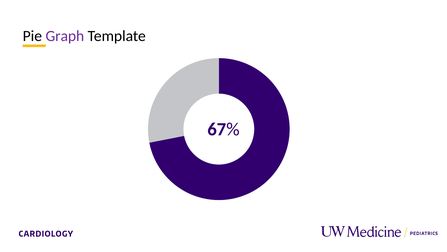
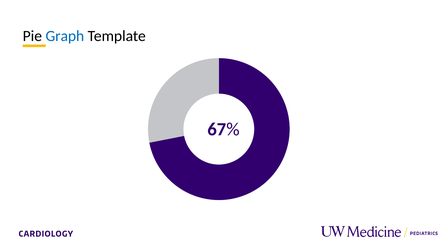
Graph colour: purple -> blue
